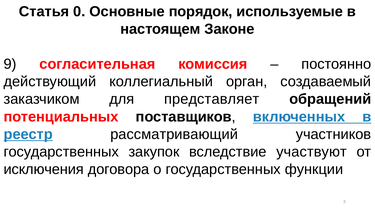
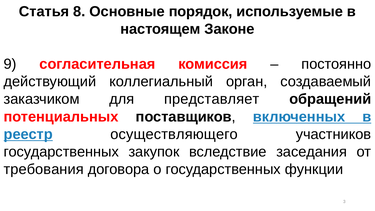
0: 0 -> 8
рассматривающий: рассматривающий -> осуществляющего
участвуют: участвуют -> заседания
исключения: исключения -> требования
